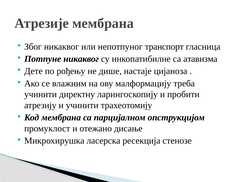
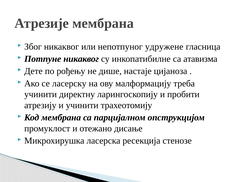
транспорт: транспорт -> удружене
влажним: влажним -> ласерску
